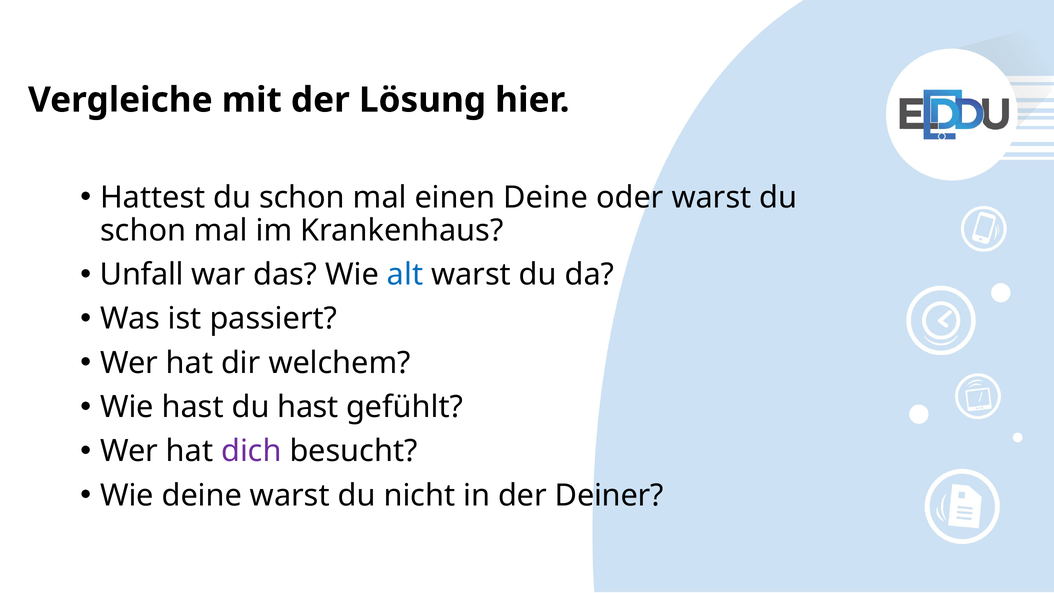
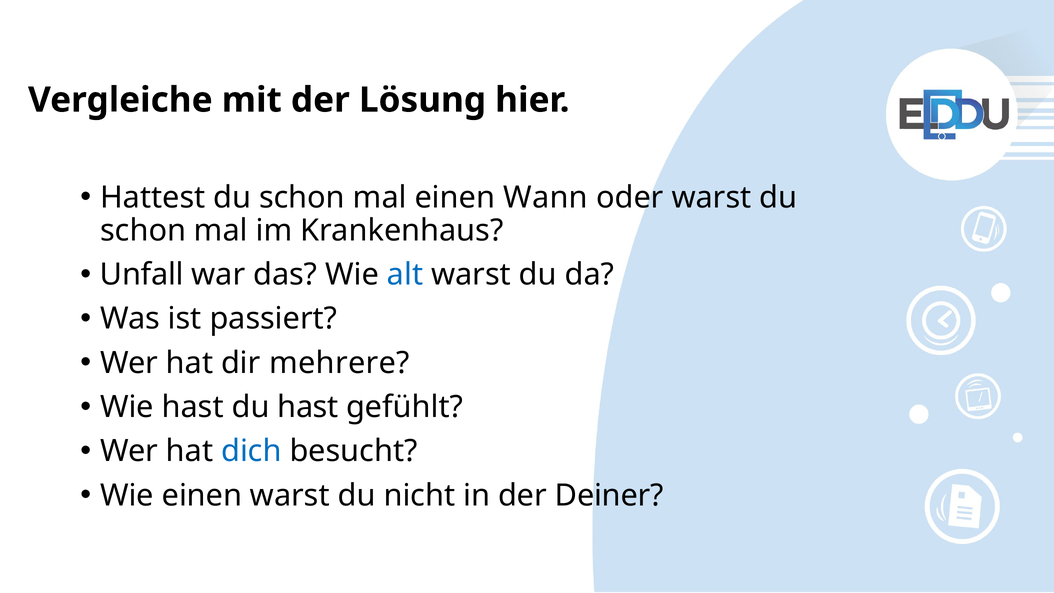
einen Deine: Deine -> Wann
welchem: welchem -> mehrere
dich colour: purple -> blue
Wie deine: deine -> einen
